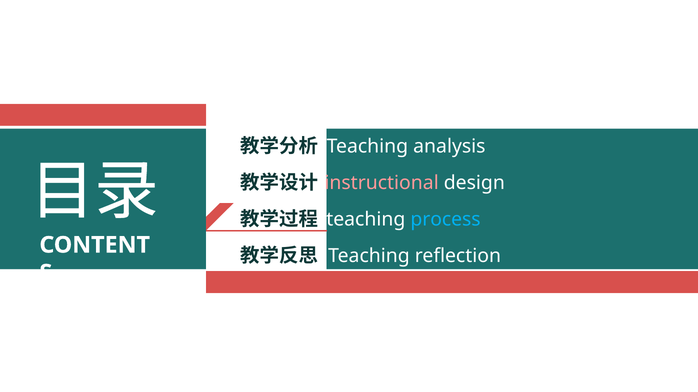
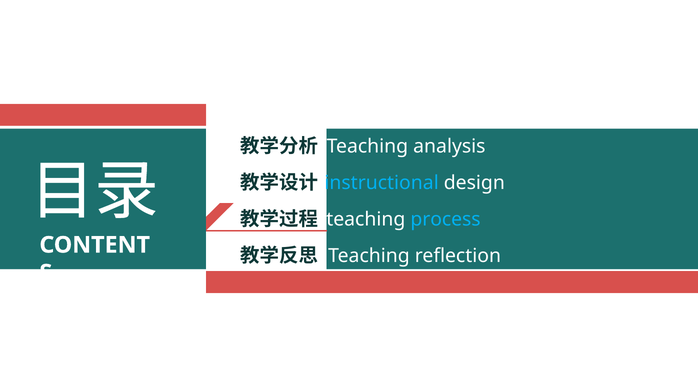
instructional colour: pink -> light blue
